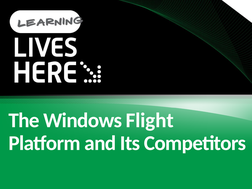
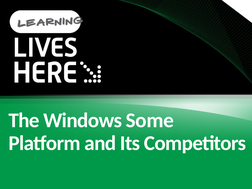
Flight: Flight -> Some
